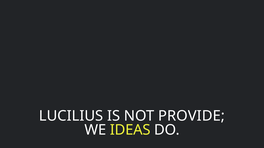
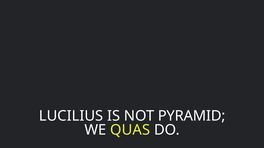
PROVIDE: PROVIDE -> PYRAMID
IDEAS: IDEAS -> QUAS
